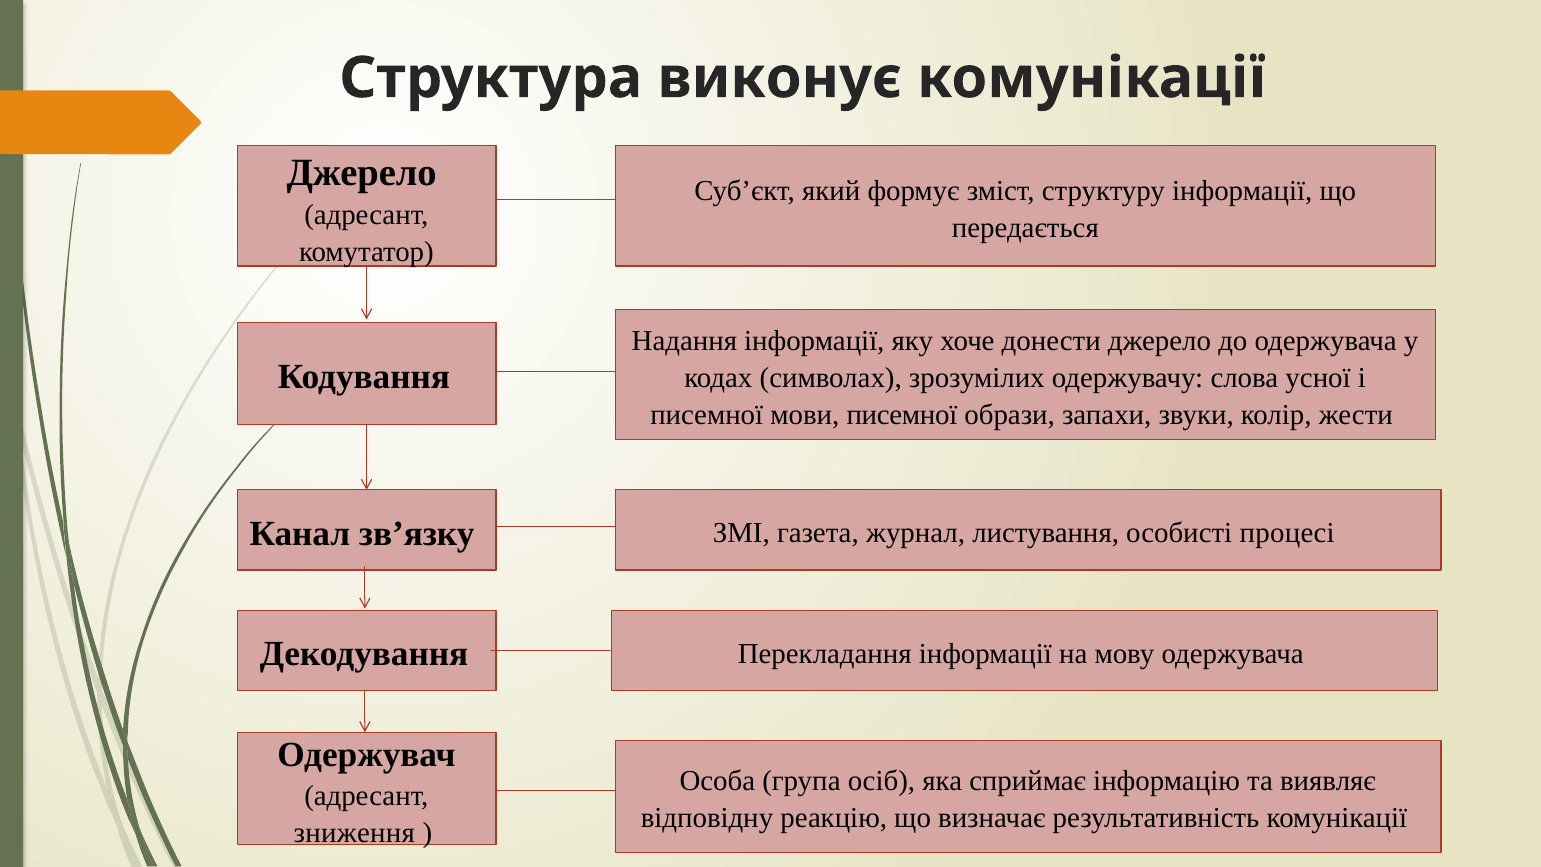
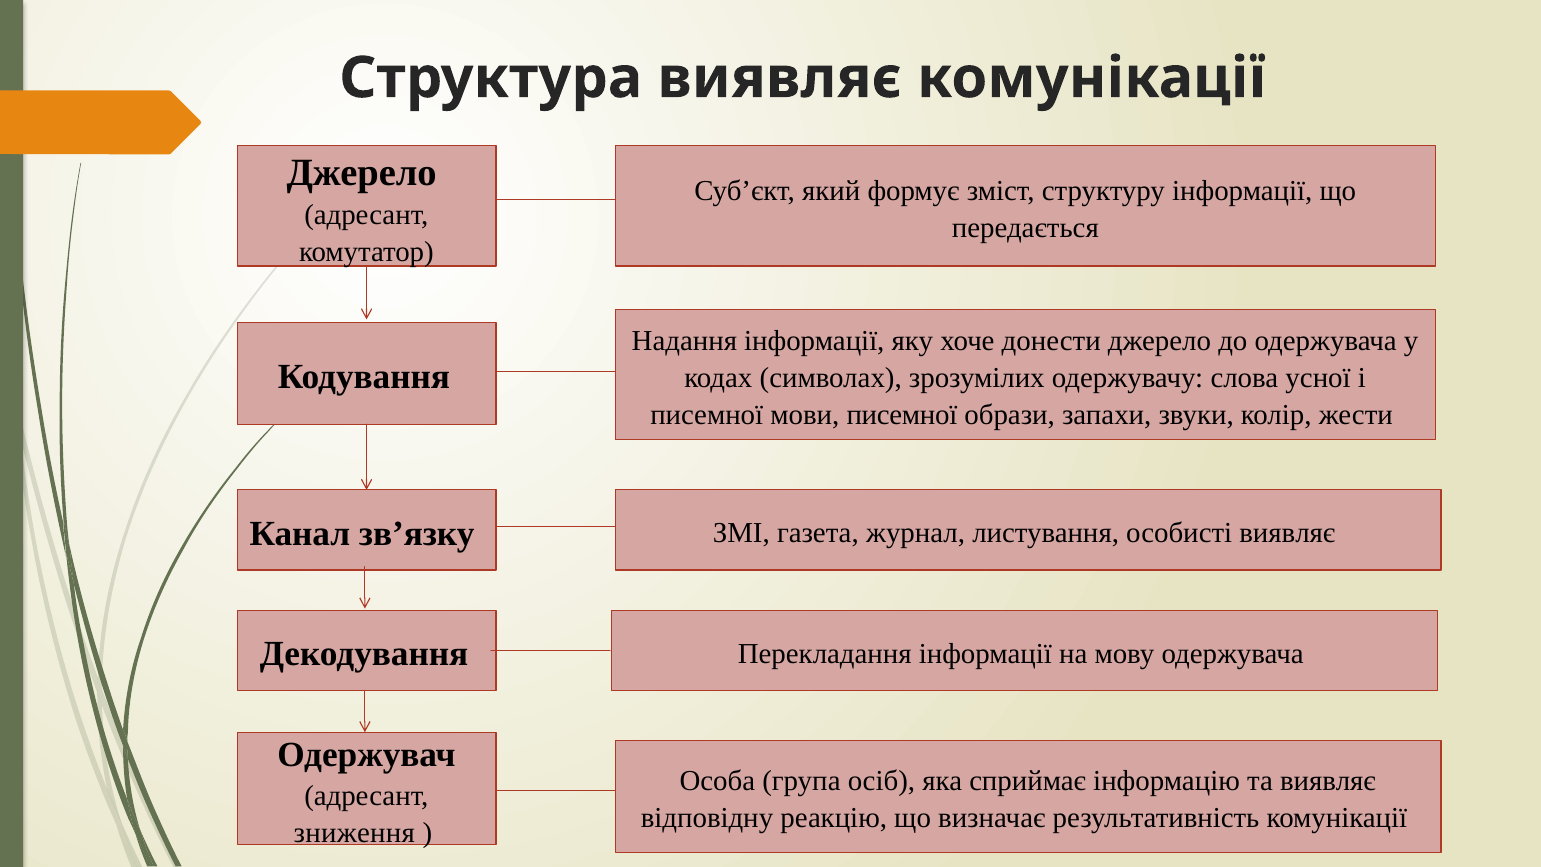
Структура виконує: виконує -> виявляє
особисті процесі: процесі -> виявляє
